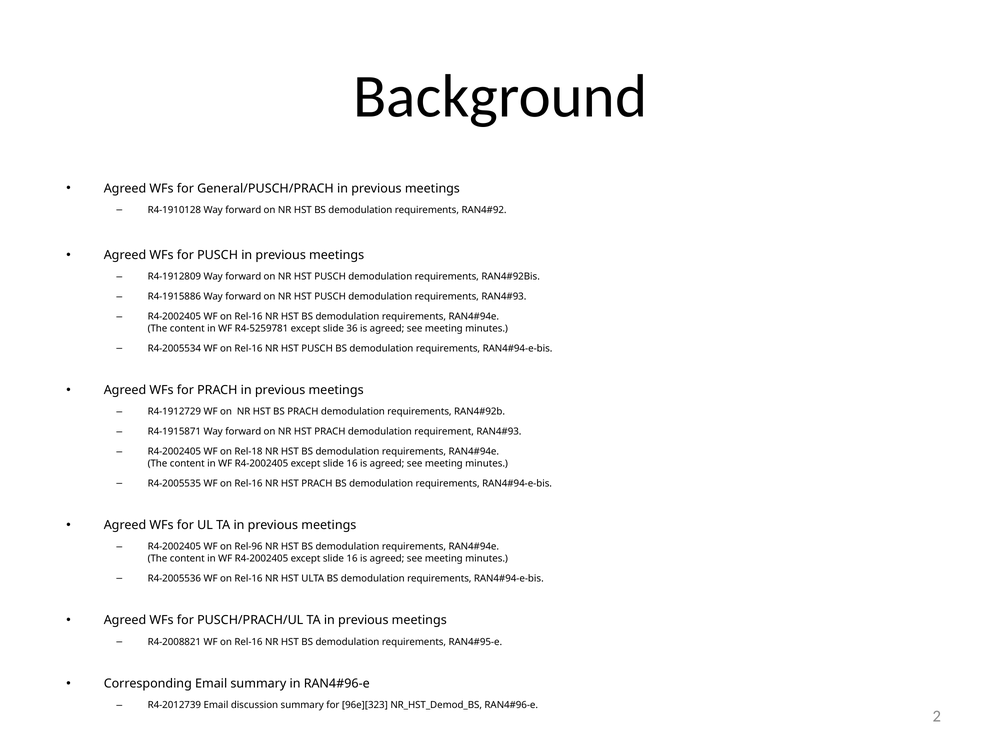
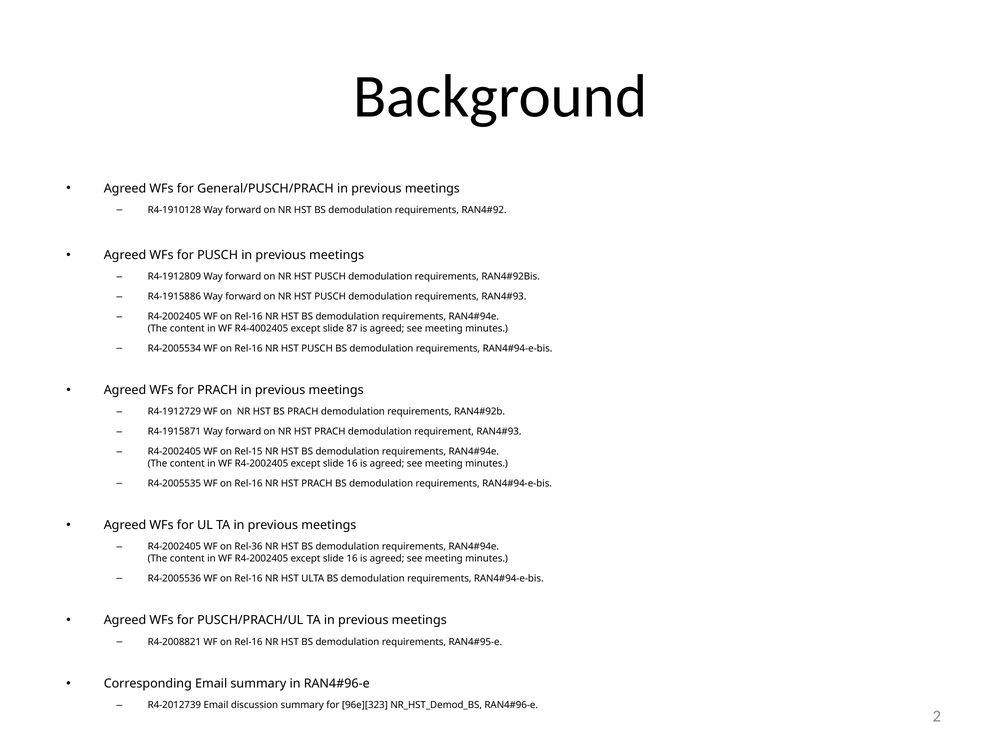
R4-5259781: R4-5259781 -> R4-4002405
36: 36 -> 87
Rel-18: Rel-18 -> Rel-15
Rel-96: Rel-96 -> Rel-36
